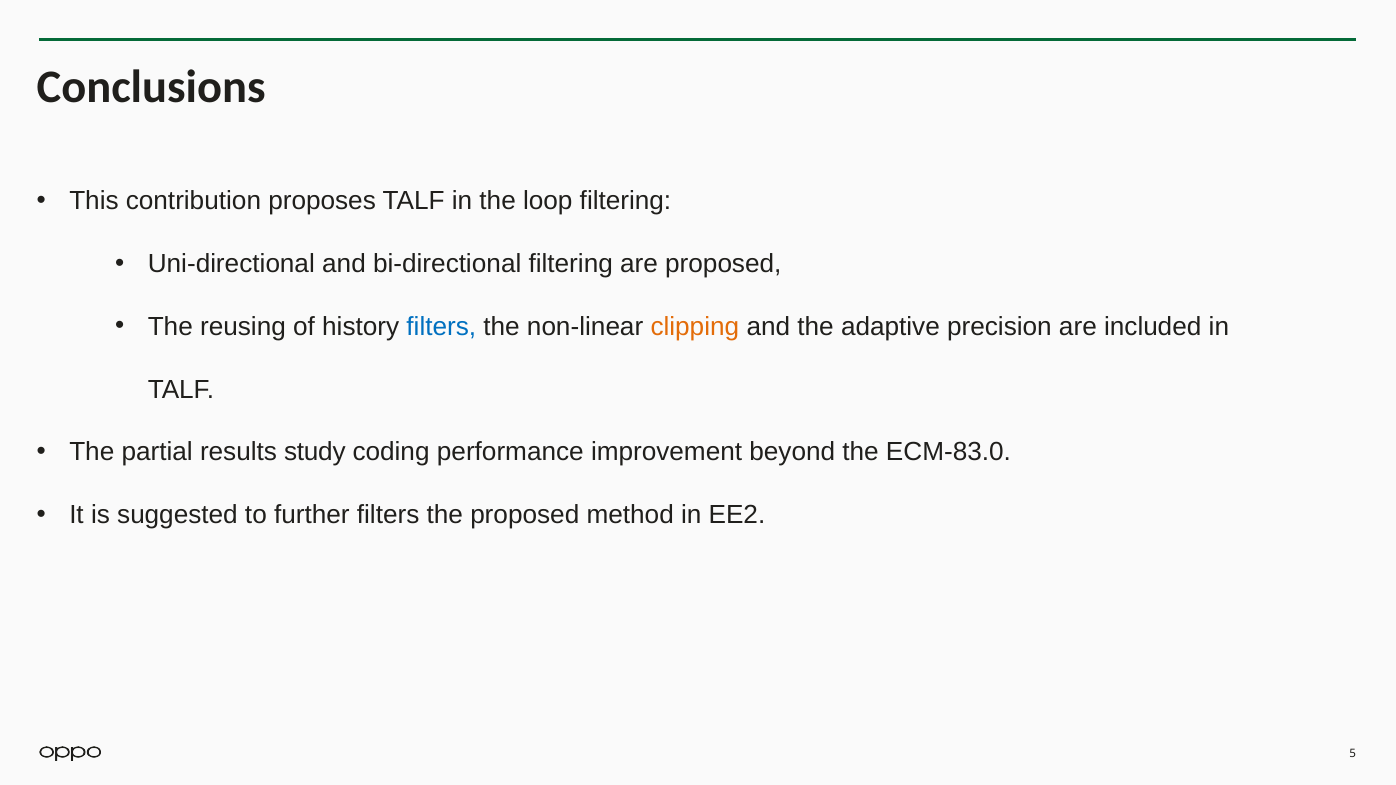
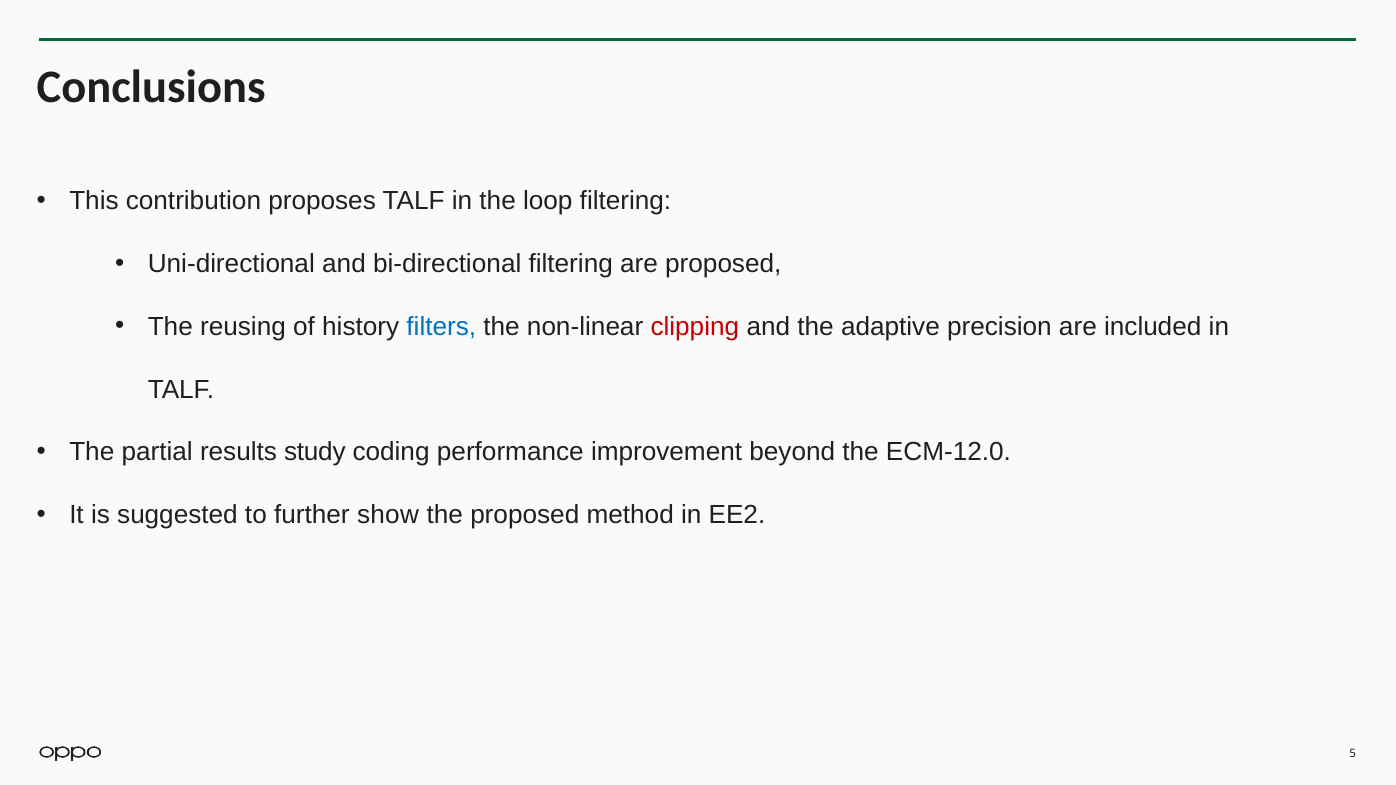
clipping colour: orange -> red
ECM-83.0: ECM-83.0 -> ECM-12.0
further filters: filters -> show
